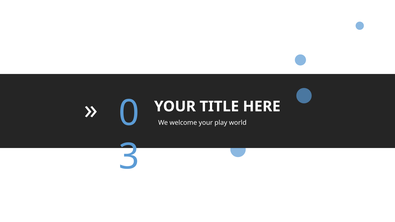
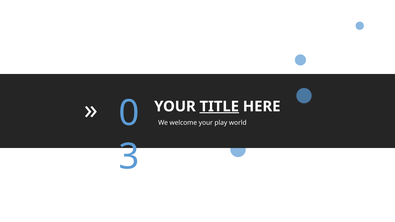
TITLE underline: none -> present
